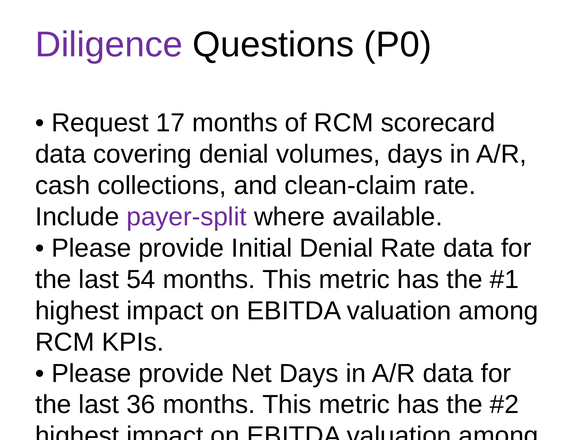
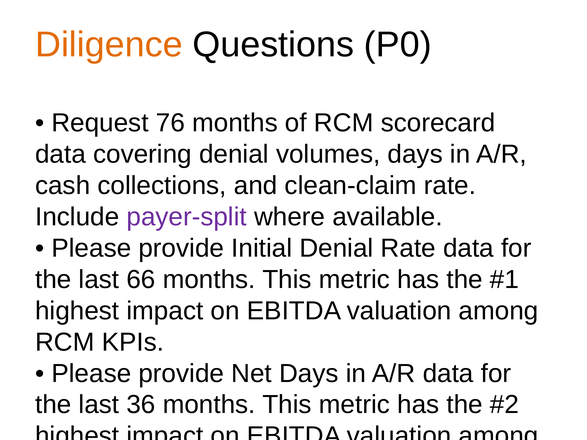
Diligence colour: purple -> orange
17: 17 -> 76
54: 54 -> 66
